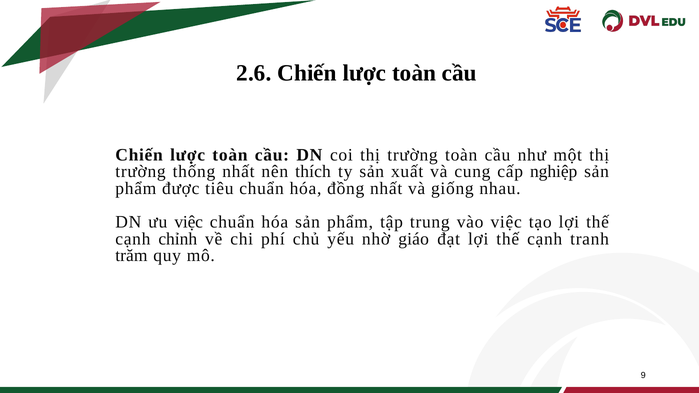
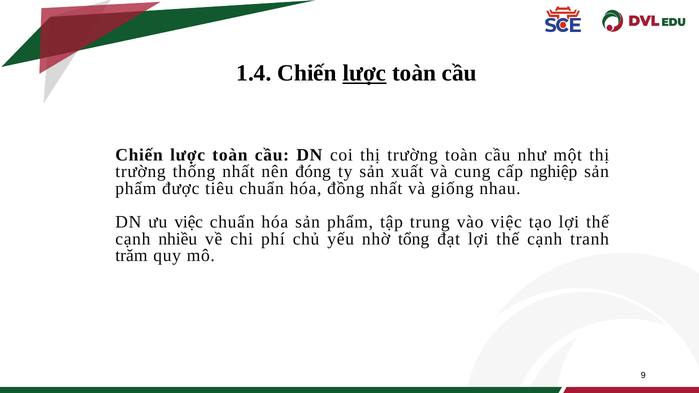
2.6: 2.6 -> 1.4
lược at (364, 73) underline: none -> present
thích: thích -> đóng
chỉnh: chỉnh -> nhiều
giáo: giáo -> tổng
